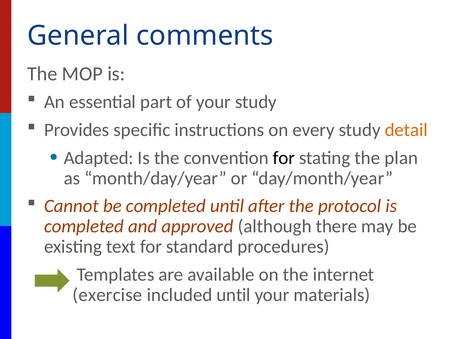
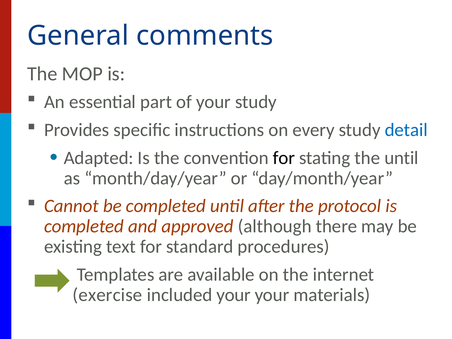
detail colour: orange -> blue
the plan: plan -> until
included until: until -> your
